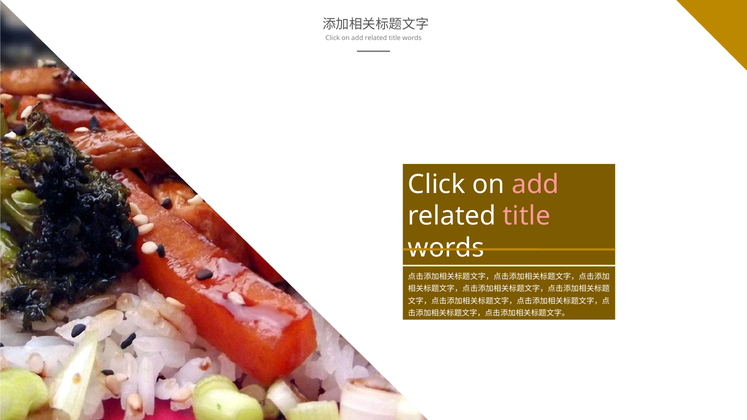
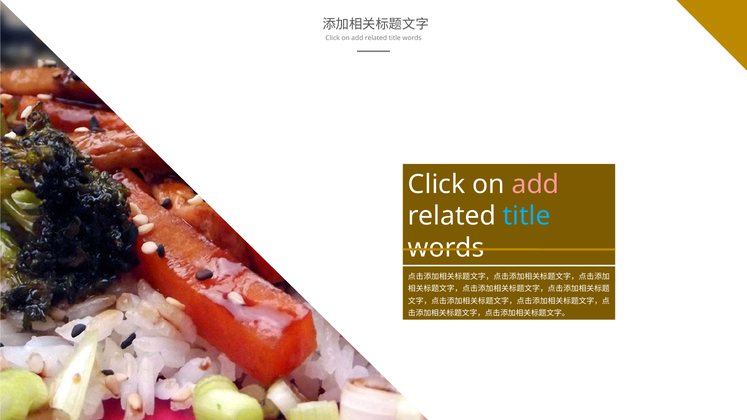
title at (527, 216) colour: pink -> light blue
